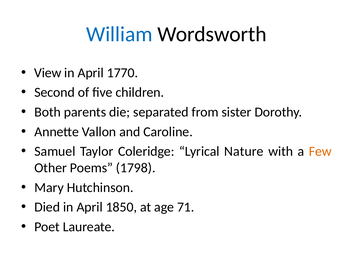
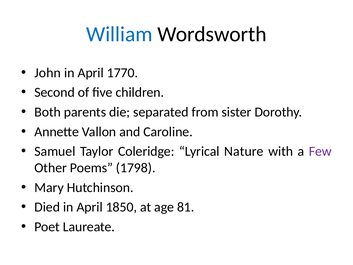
View: View -> John
Few colour: orange -> purple
71: 71 -> 81
